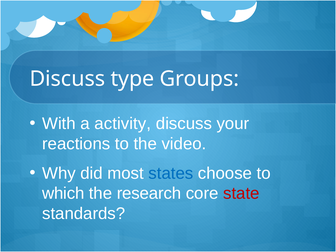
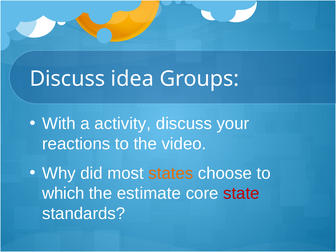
type: type -> idea
states colour: blue -> orange
research: research -> estimate
